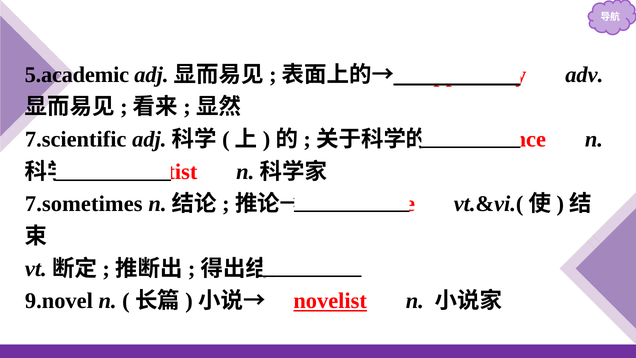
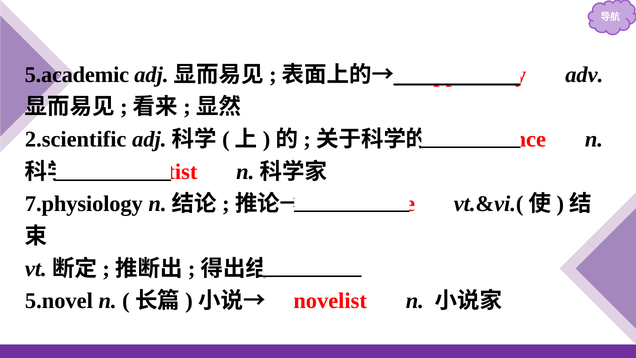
7.scientific: 7.scientific -> 2.scientific
7.sometimes: 7.sometimes -> 7.physiology
9.novel: 9.novel -> 5.novel
novelist underline: present -> none
